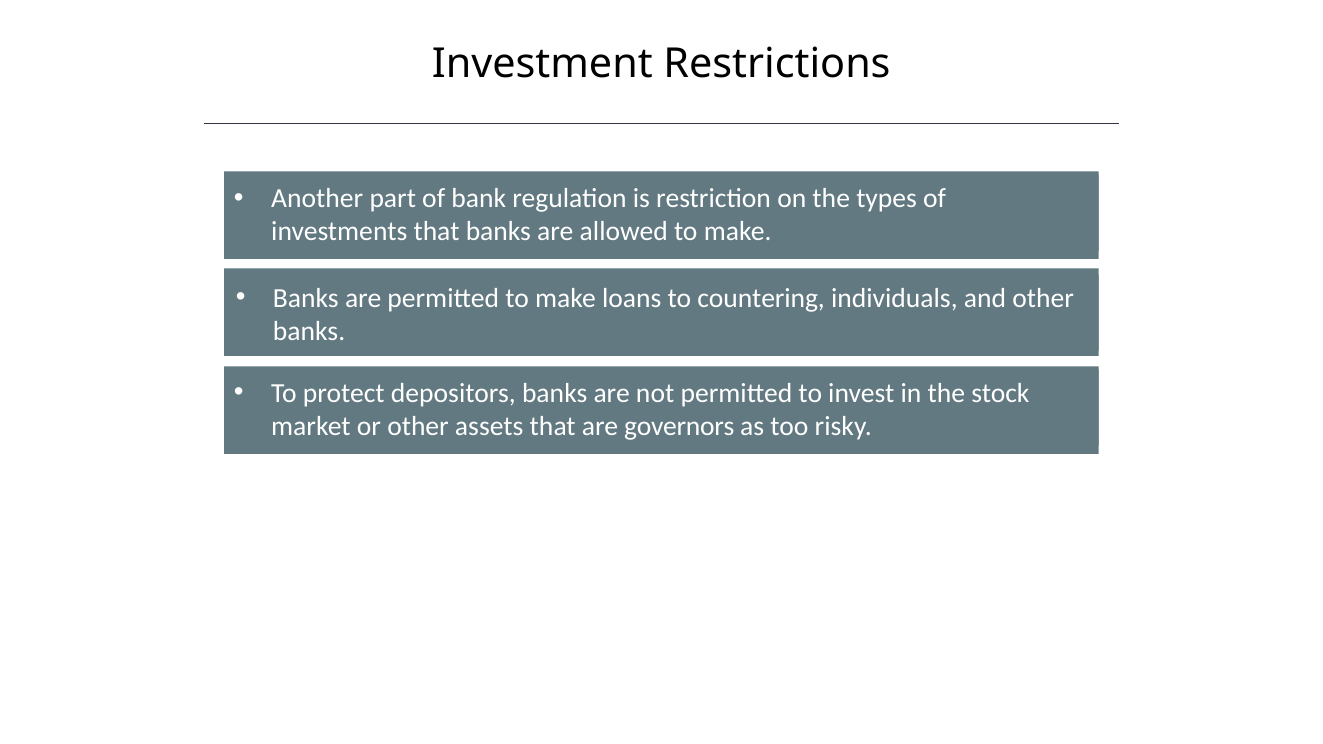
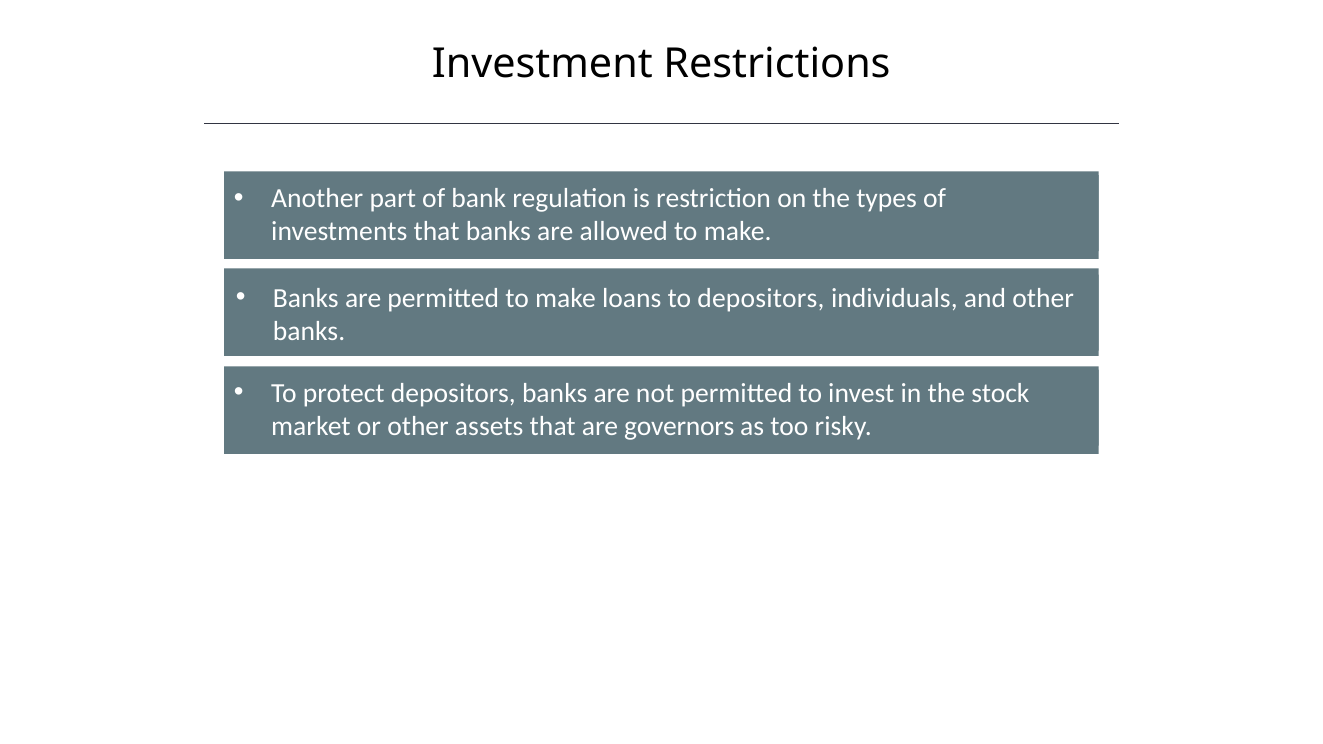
to countering: countering -> depositors
